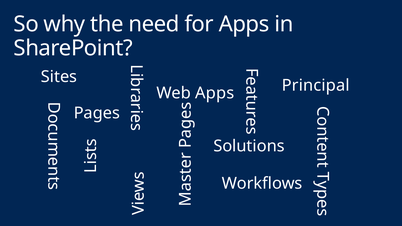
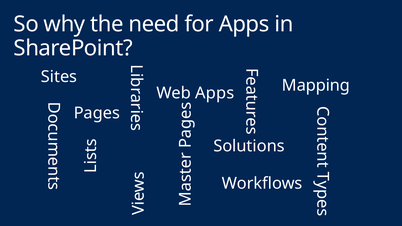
Principal: Principal -> Mapping
